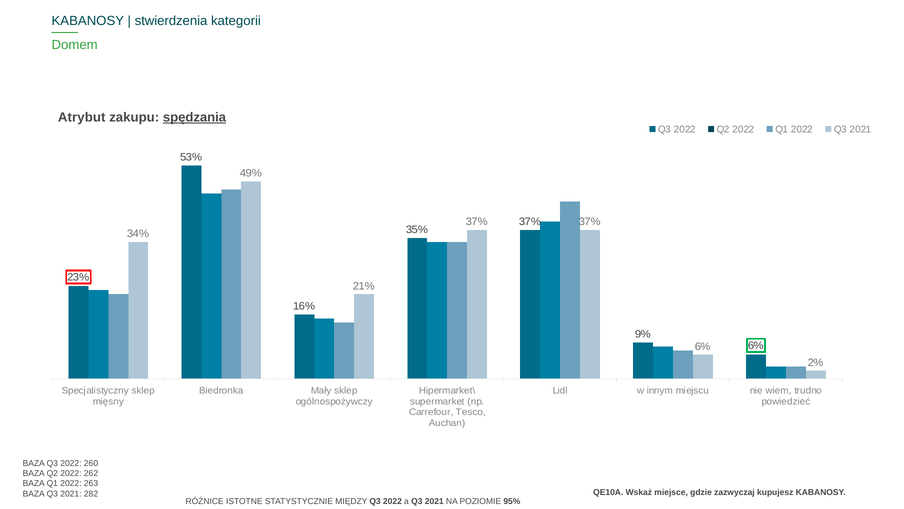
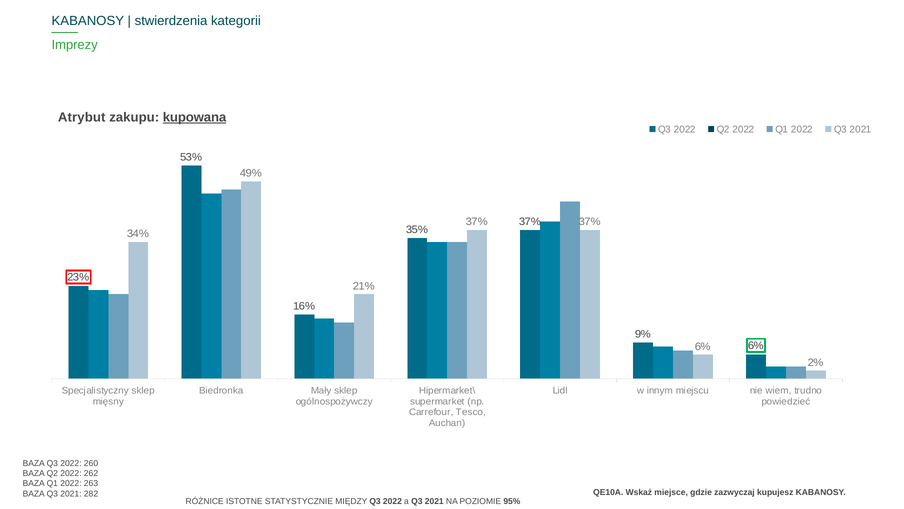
Domem: Domem -> Imprezy
spędzania: spędzania -> kupowana
